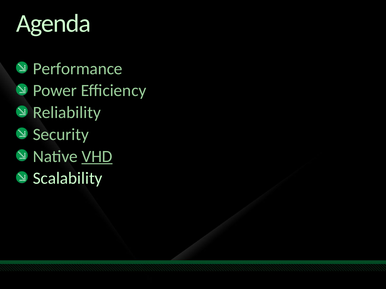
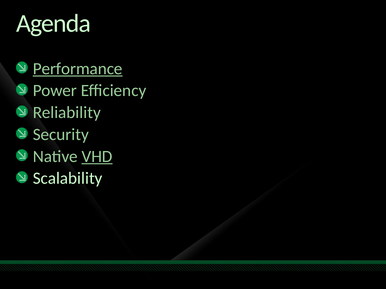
Performance underline: none -> present
